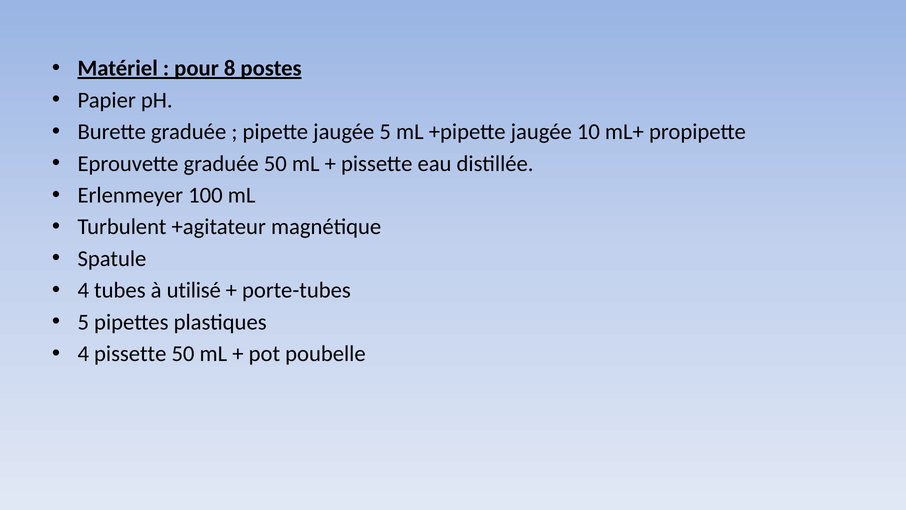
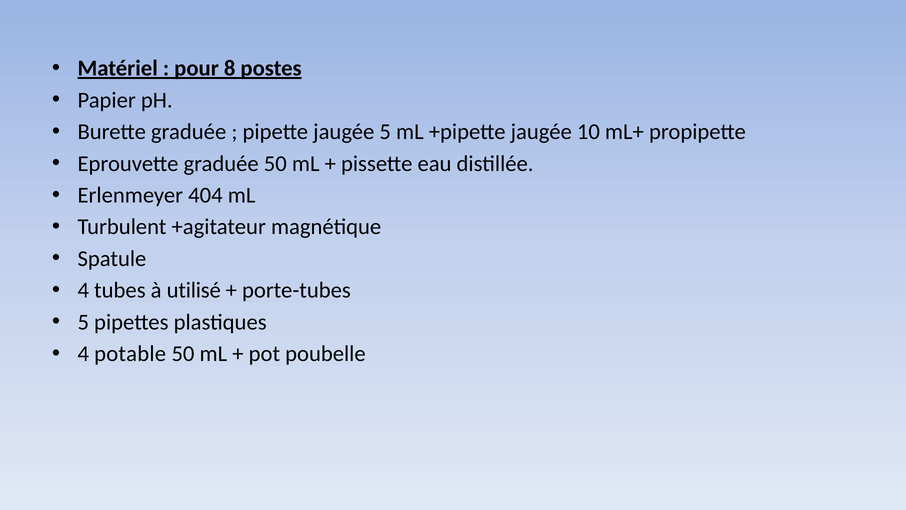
100: 100 -> 404
4 pissette: pissette -> potable
